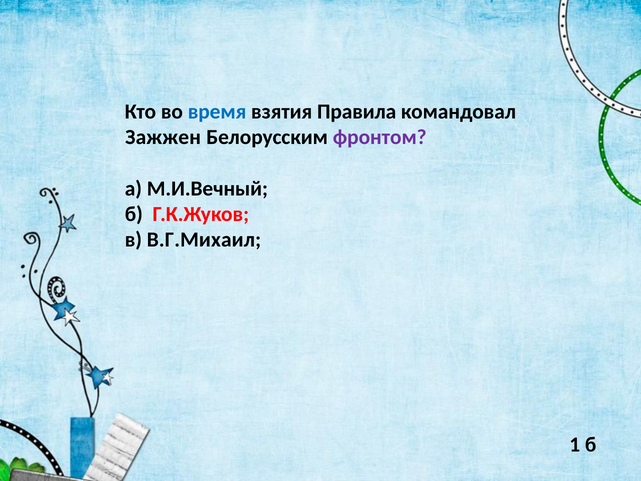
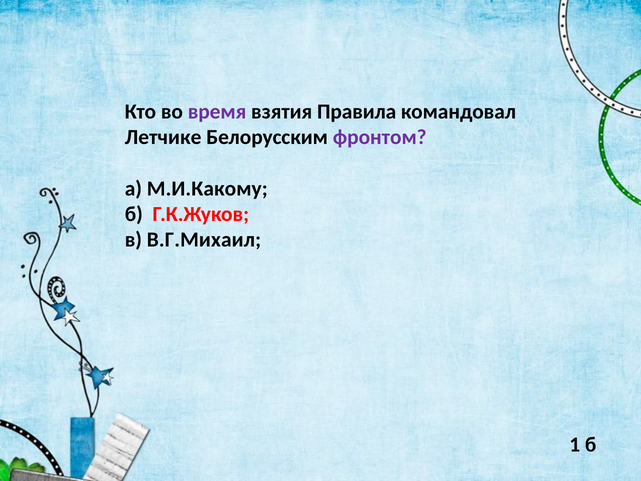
время colour: blue -> purple
Зажжен: Зажжен -> Летчике
М.И.Вечный: М.И.Вечный -> М.И.Какому
